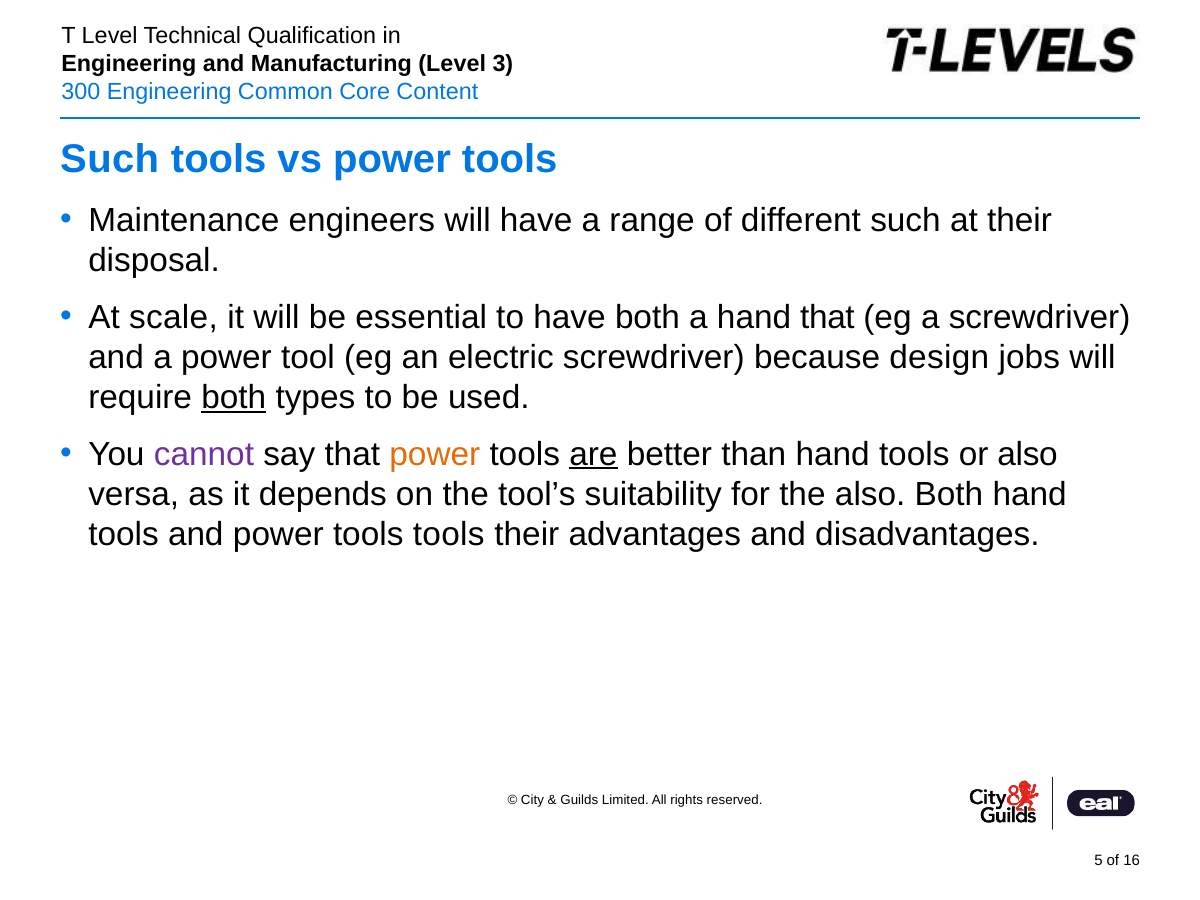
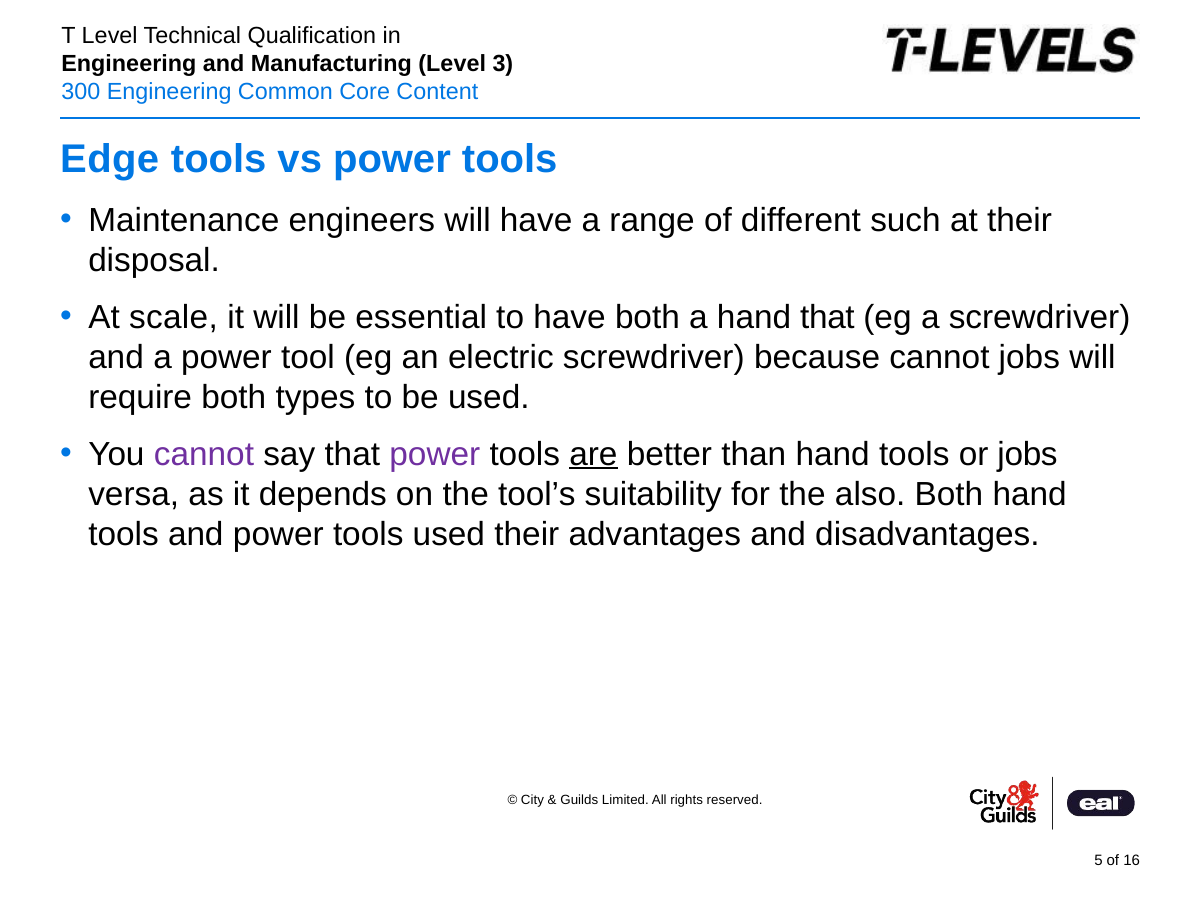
Such at (110, 159): Such -> Edge
because design: design -> cannot
both at (234, 397) underline: present -> none
power at (435, 454) colour: orange -> purple
or also: also -> jobs
tools tools: tools -> used
